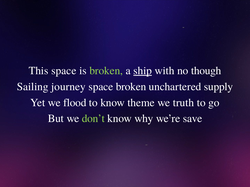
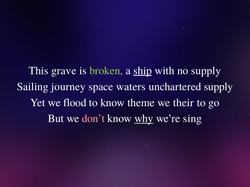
This space: space -> grave
no though: though -> supply
space broken: broken -> waters
truth: truth -> their
don’t colour: light green -> pink
why underline: none -> present
save: save -> sing
